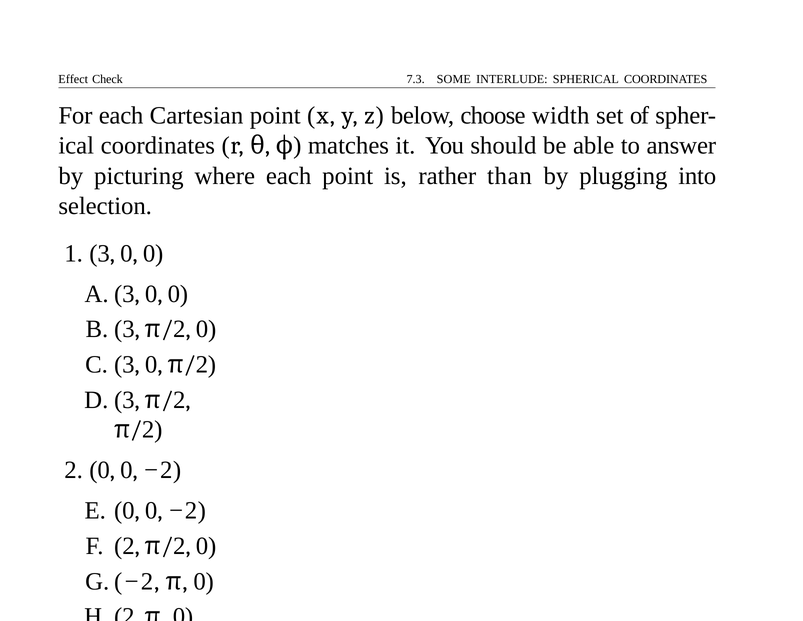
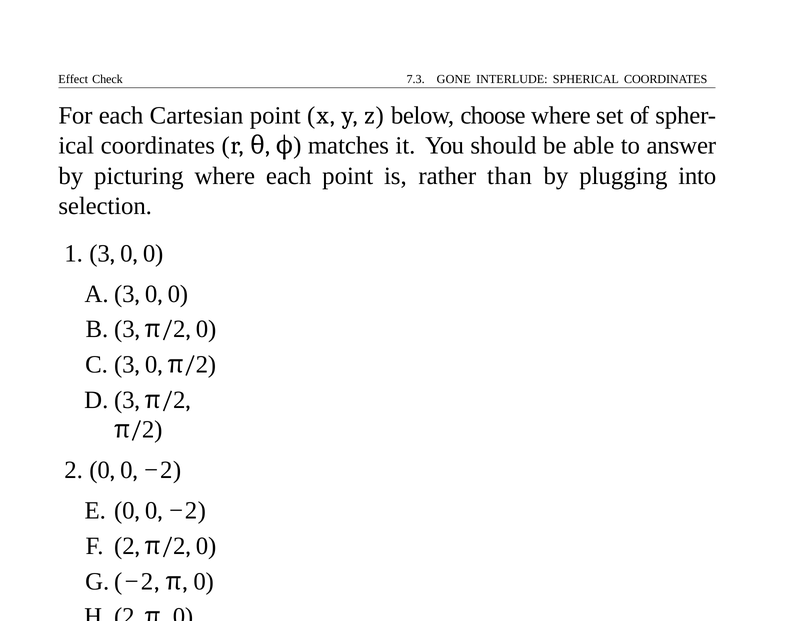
SOME: SOME -> GONE
choose width: width -> where
